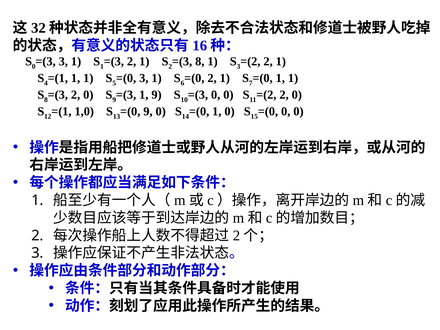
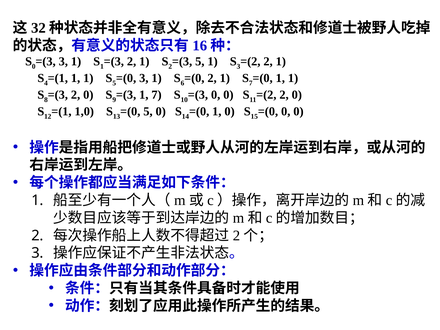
8 at (200, 62): 8 -> 5
1 9: 9 -> 7
9 at (148, 112): 9 -> 5
